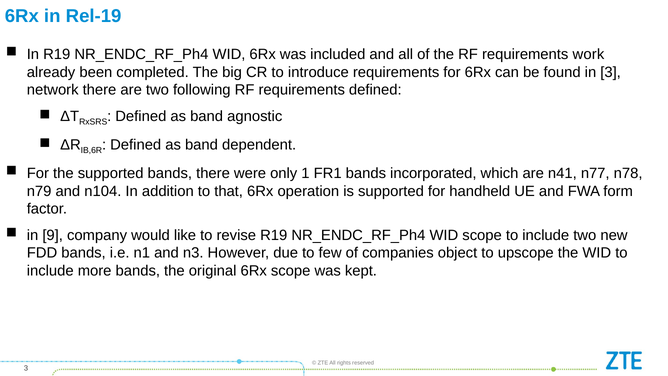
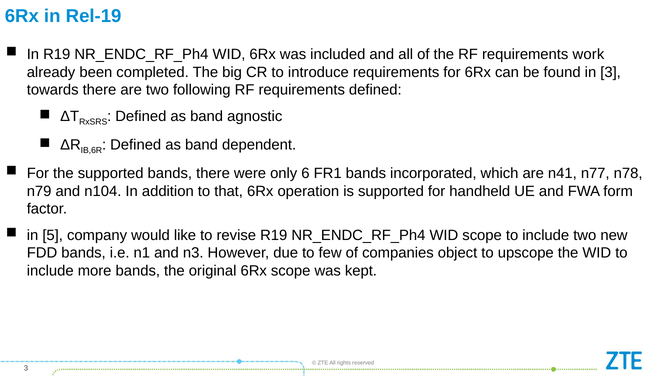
network: network -> towards
1: 1 -> 6
9: 9 -> 5
